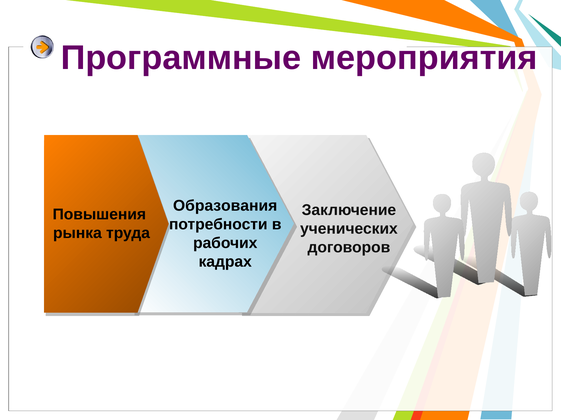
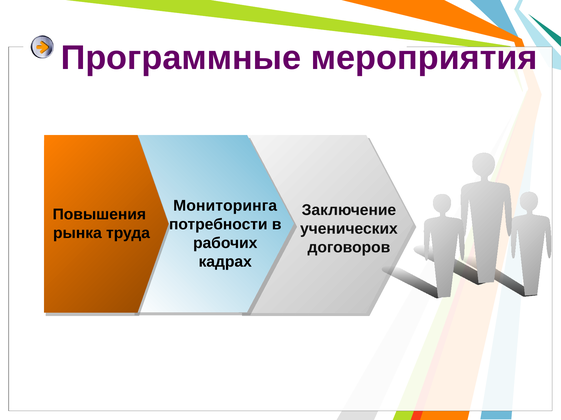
Образования: Образования -> Мониторинга
